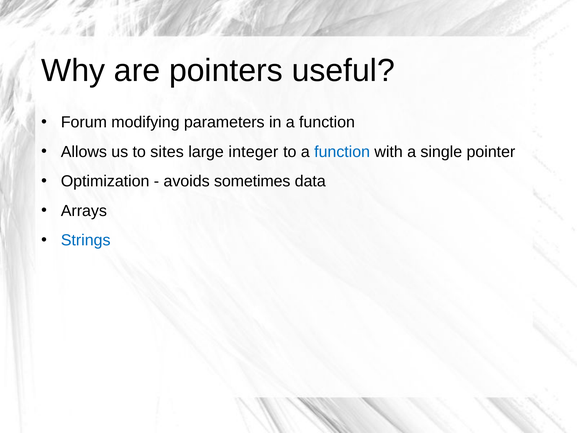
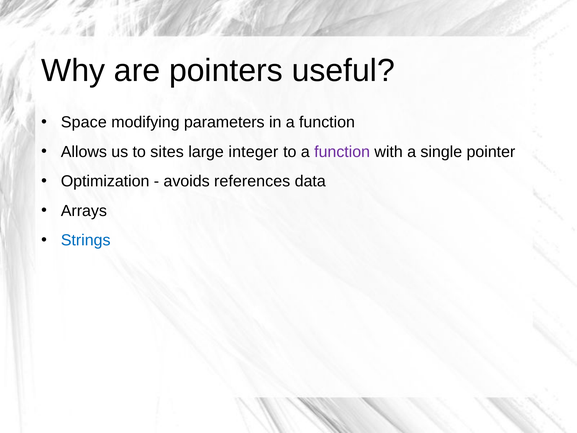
Forum: Forum -> Space
function at (342, 152) colour: blue -> purple
sometimes: sometimes -> references
